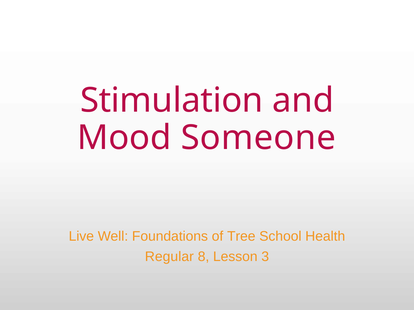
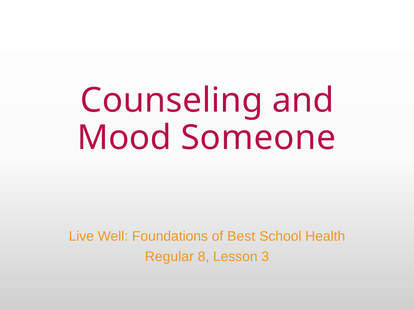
Stimulation: Stimulation -> Counseling
Tree: Tree -> Best
